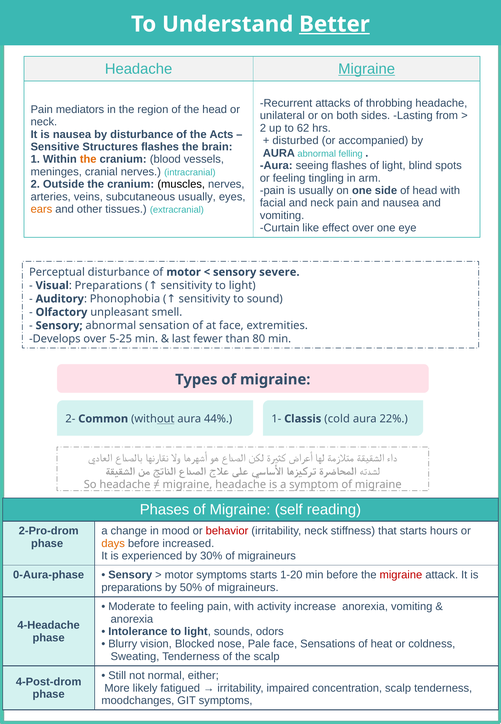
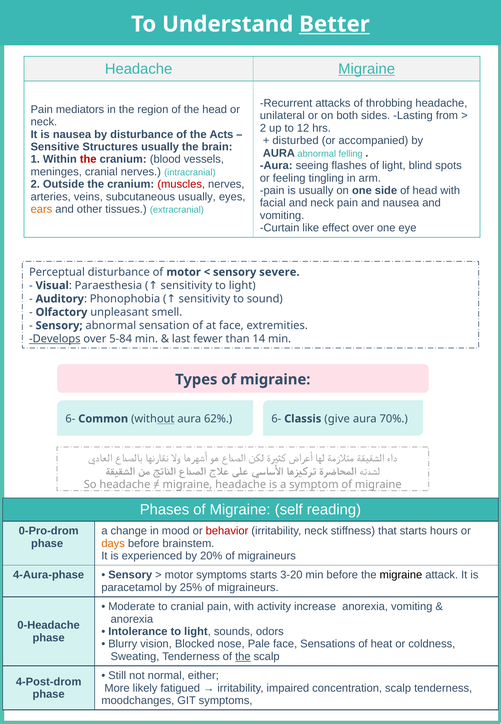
62: 62 -> 12
Structures flashes: flashes -> usually
the at (88, 159) colour: orange -> red
muscles colour: black -> red
Visual Preparations: Preparations -> Paraesthesia
Develops underline: none -> present
5-25: 5-25 -> 5-84
80: 80 -> 14
2- at (70, 419): 2- -> 6-
44%: 44% -> 62%
1- at (276, 419): 1- -> 6-
cold: cold -> give
22%: 22% -> 70%
2-Pro-drom: 2-Pro-drom -> 0-Pro-drom
increased: increased -> brainstem
30%: 30% -> 20%
0-Aura-phase: 0-Aura-phase -> 4-Aura-phase
1-20: 1-20 -> 3-20
migraine at (401, 575) colour: red -> black
preparations at (132, 587): preparations -> paracetamol
50%: 50% -> 25%
to feeling: feeling -> cranial
4-Headache: 4-Headache -> 0-Headache
the at (243, 656) underline: none -> present
